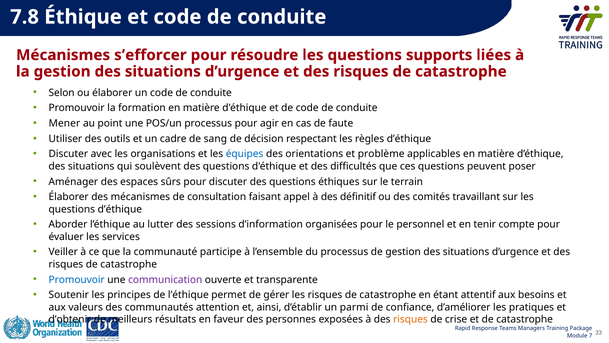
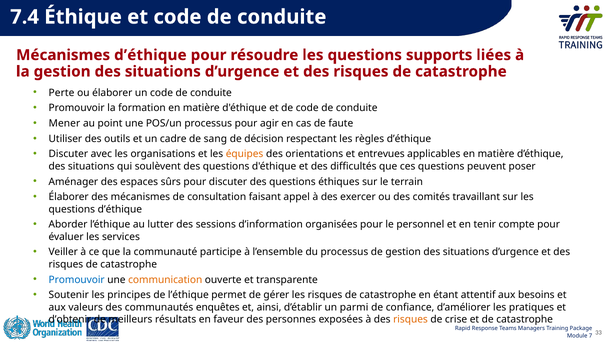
7.8: 7.8 -> 7.4
Mécanismes sʼefforcer: sʼefforcer -> dʼéthique
Selon: Selon -> Perte
équipes colour: blue -> orange
problème: problème -> entrevues
définitif: définitif -> exercer
communication colour: purple -> orange
attention: attention -> enquêtes
